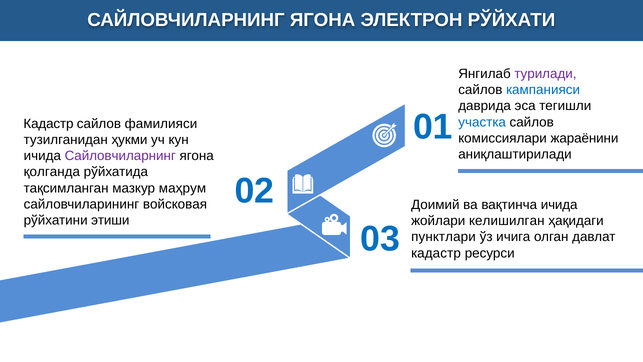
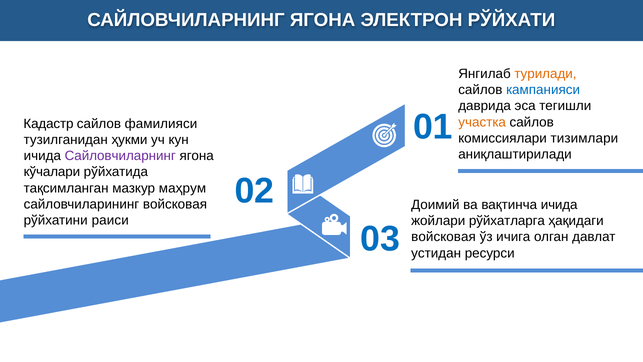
турилади colour: purple -> orange
участка colour: blue -> orange
жараёнини: жараёнини -> тизимлари
қолганда: қолганда -> кўчалари
этиши: этиши -> раиси
келишилган: келишилган -> рўйхатларга
пунктлари at (443, 237): пунктлари -> войсковая
кадастр at (436, 253): кадастр -> устидан
